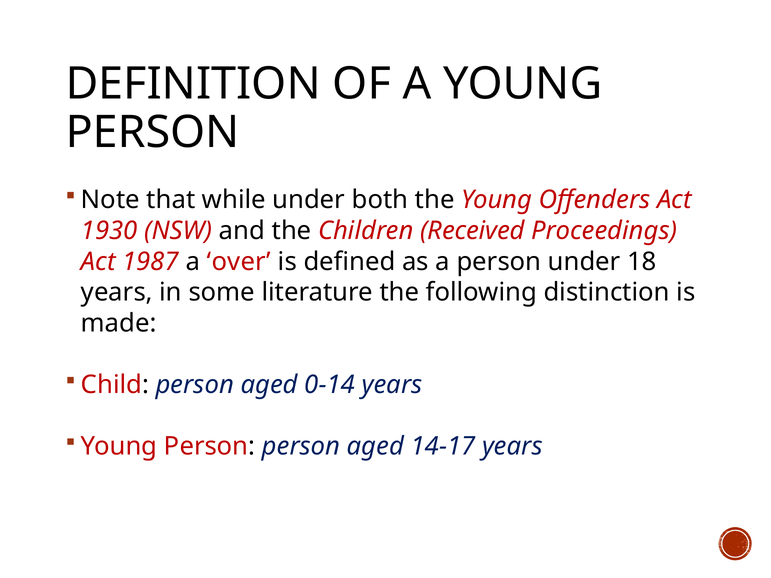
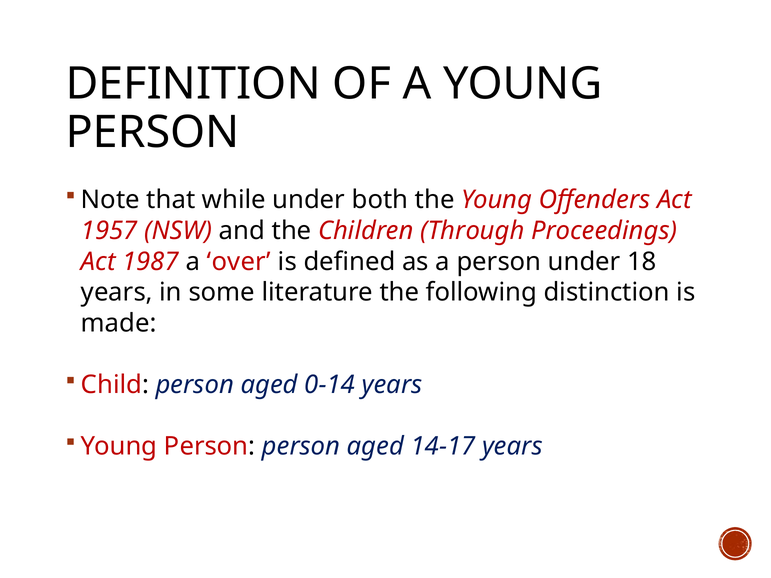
1930: 1930 -> 1957
Received: Received -> Through
